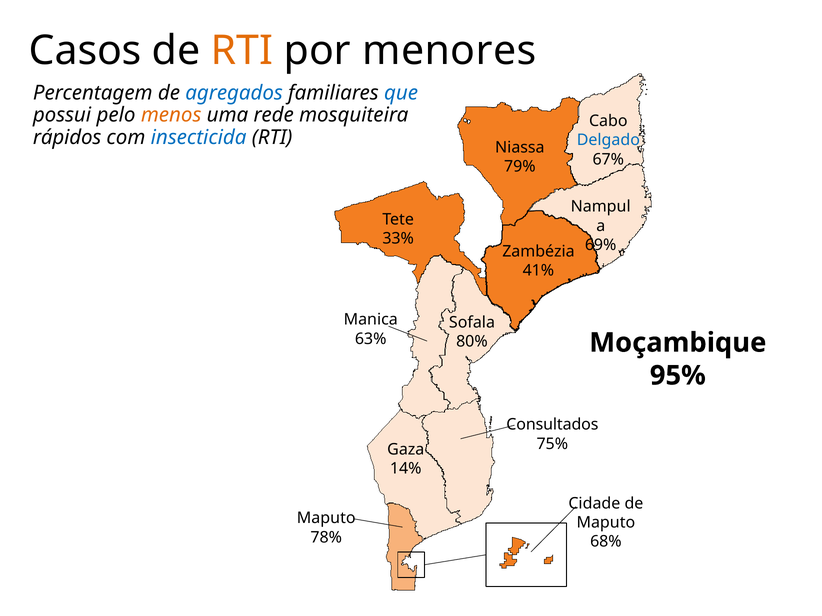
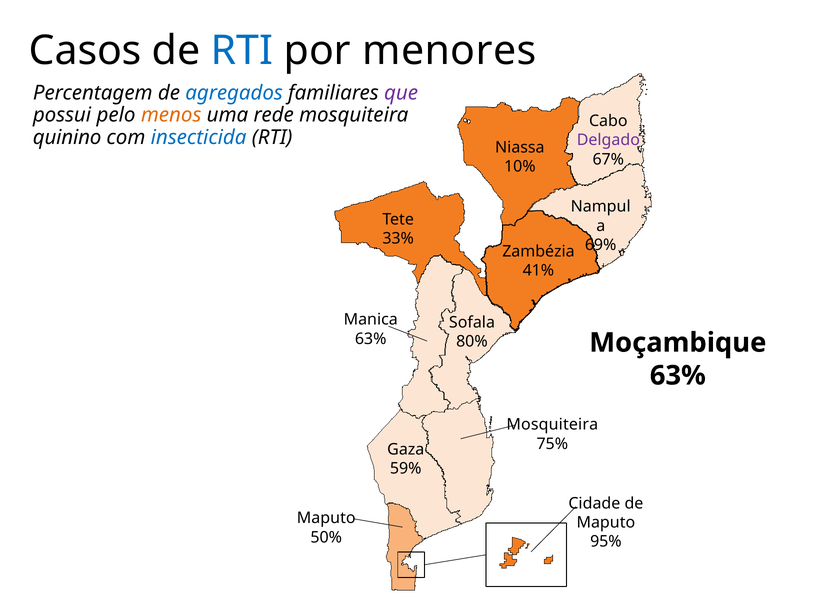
RTI at (242, 51) colour: orange -> blue
que colour: blue -> purple
rápidos: rápidos -> quinino
Delgado colour: blue -> purple
79%: 79% -> 10%
95% at (678, 376): 95% -> 63%
Consultados at (552, 425): Consultados -> Mosquiteira
14%: 14% -> 59%
78%: 78% -> 50%
68%: 68% -> 95%
